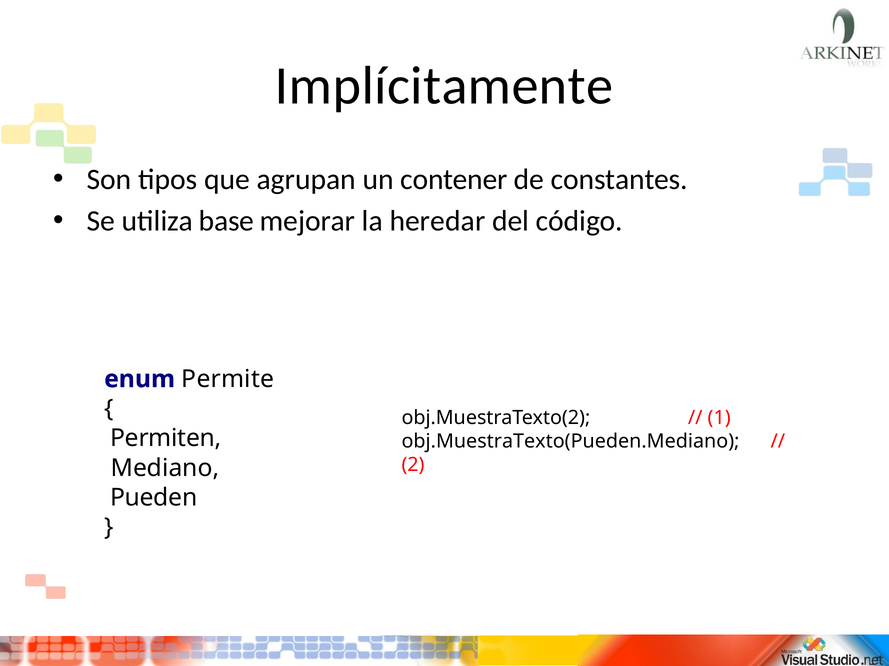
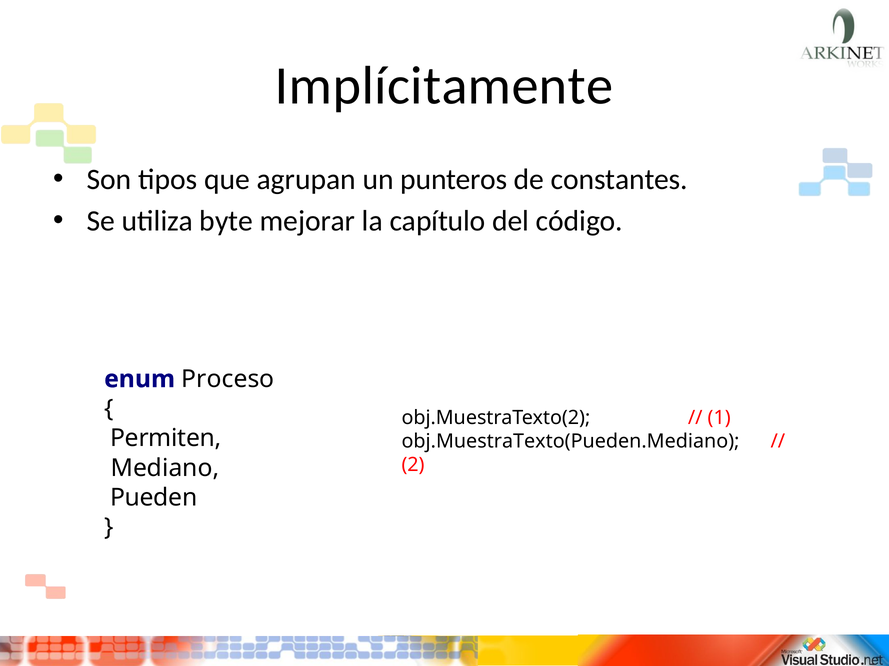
contener: contener -> punteros
base: base -> byte
heredar: heredar -> capítulo
Permite: Permite -> Proceso
